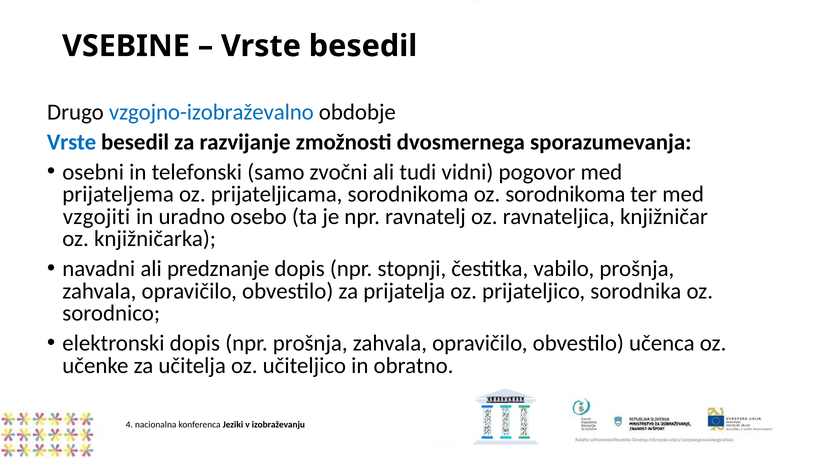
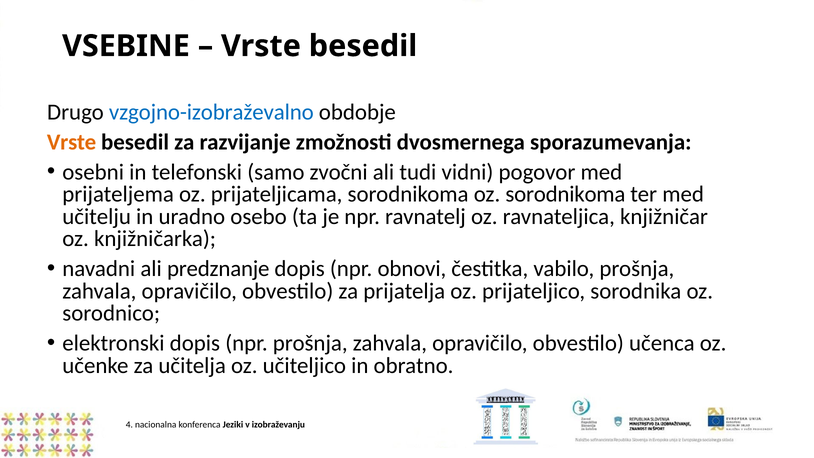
Vrste at (72, 142) colour: blue -> orange
vzgojiti: vzgojiti -> učitelju
stopnji: stopnji -> obnovi
